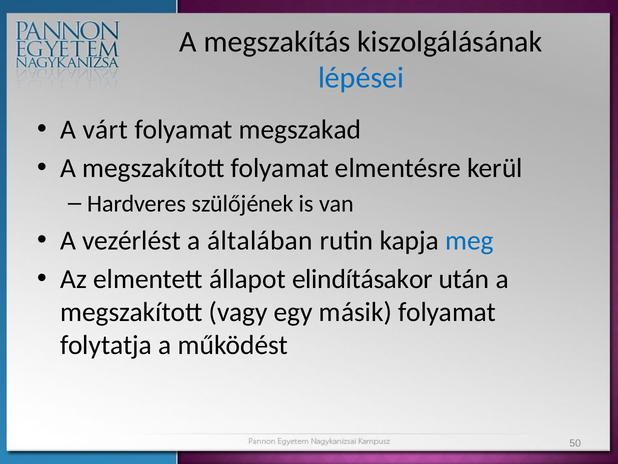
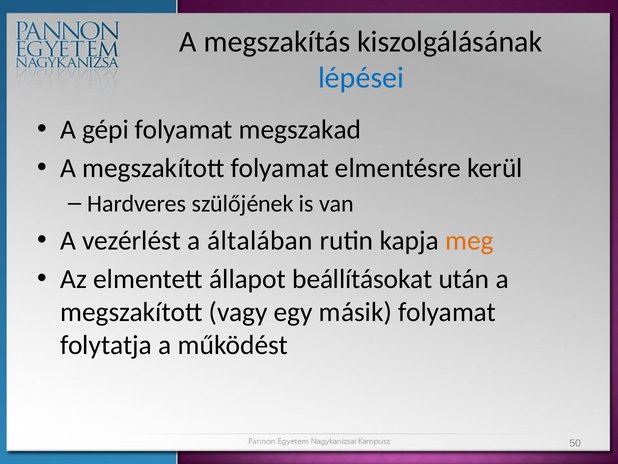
várt: várt -> gépi
meg colour: blue -> orange
elindításakor: elindításakor -> beállításokat
